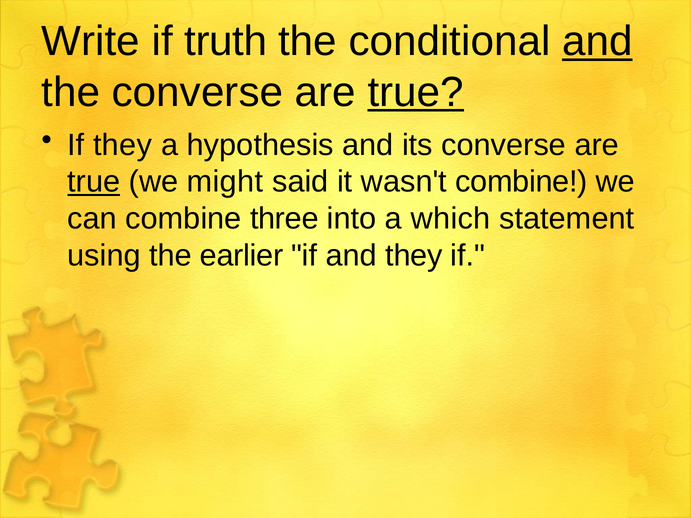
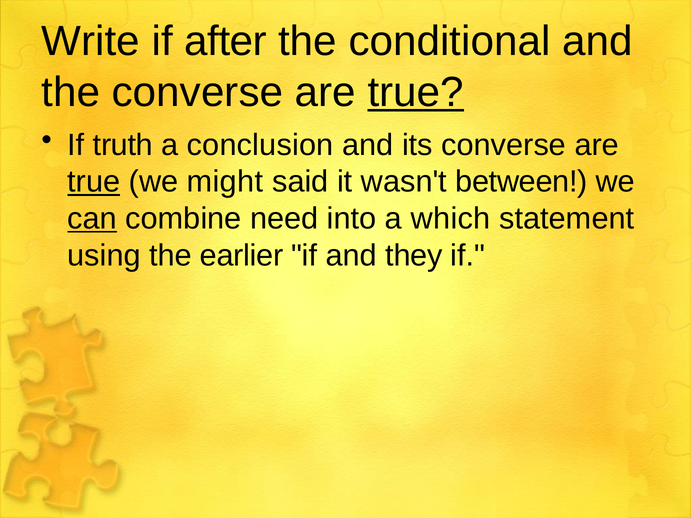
truth: truth -> after
and at (597, 42) underline: present -> none
If they: they -> truth
hypothesis: hypothesis -> conclusion
wasn't combine: combine -> between
can underline: none -> present
three: three -> need
